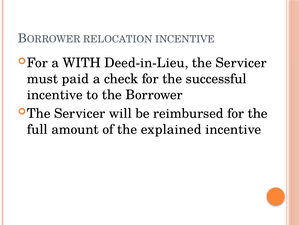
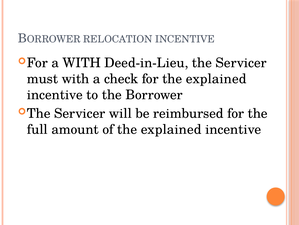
must paid: paid -> with
for the successful: successful -> explained
